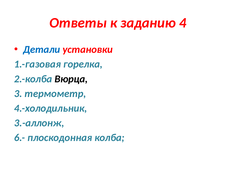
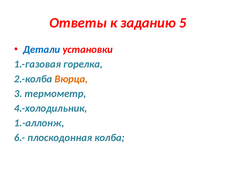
4: 4 -> 5
Вюрца colour: black -> orange
3.-аллонж: 3.-аллонж -> 1.-аллонж
